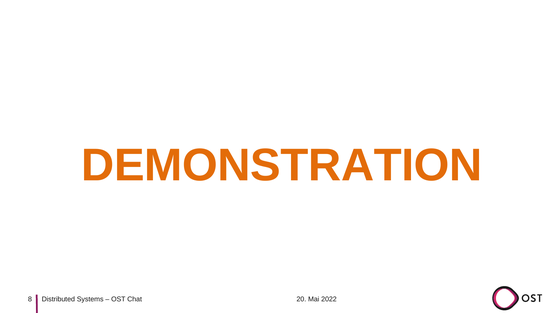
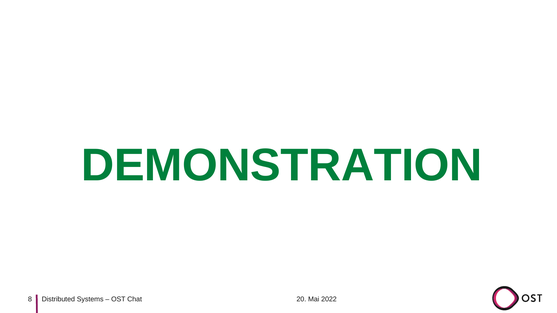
DEMONSTRATION colour: orange -> green
